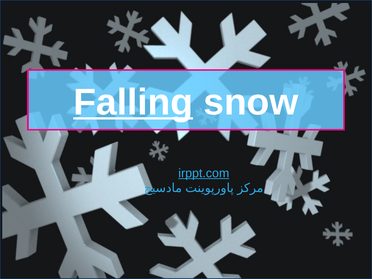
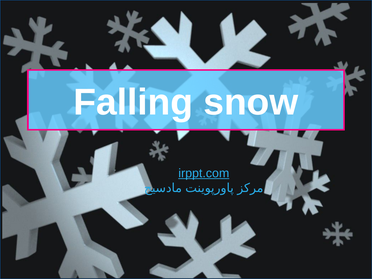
Falling underline: present -> none
